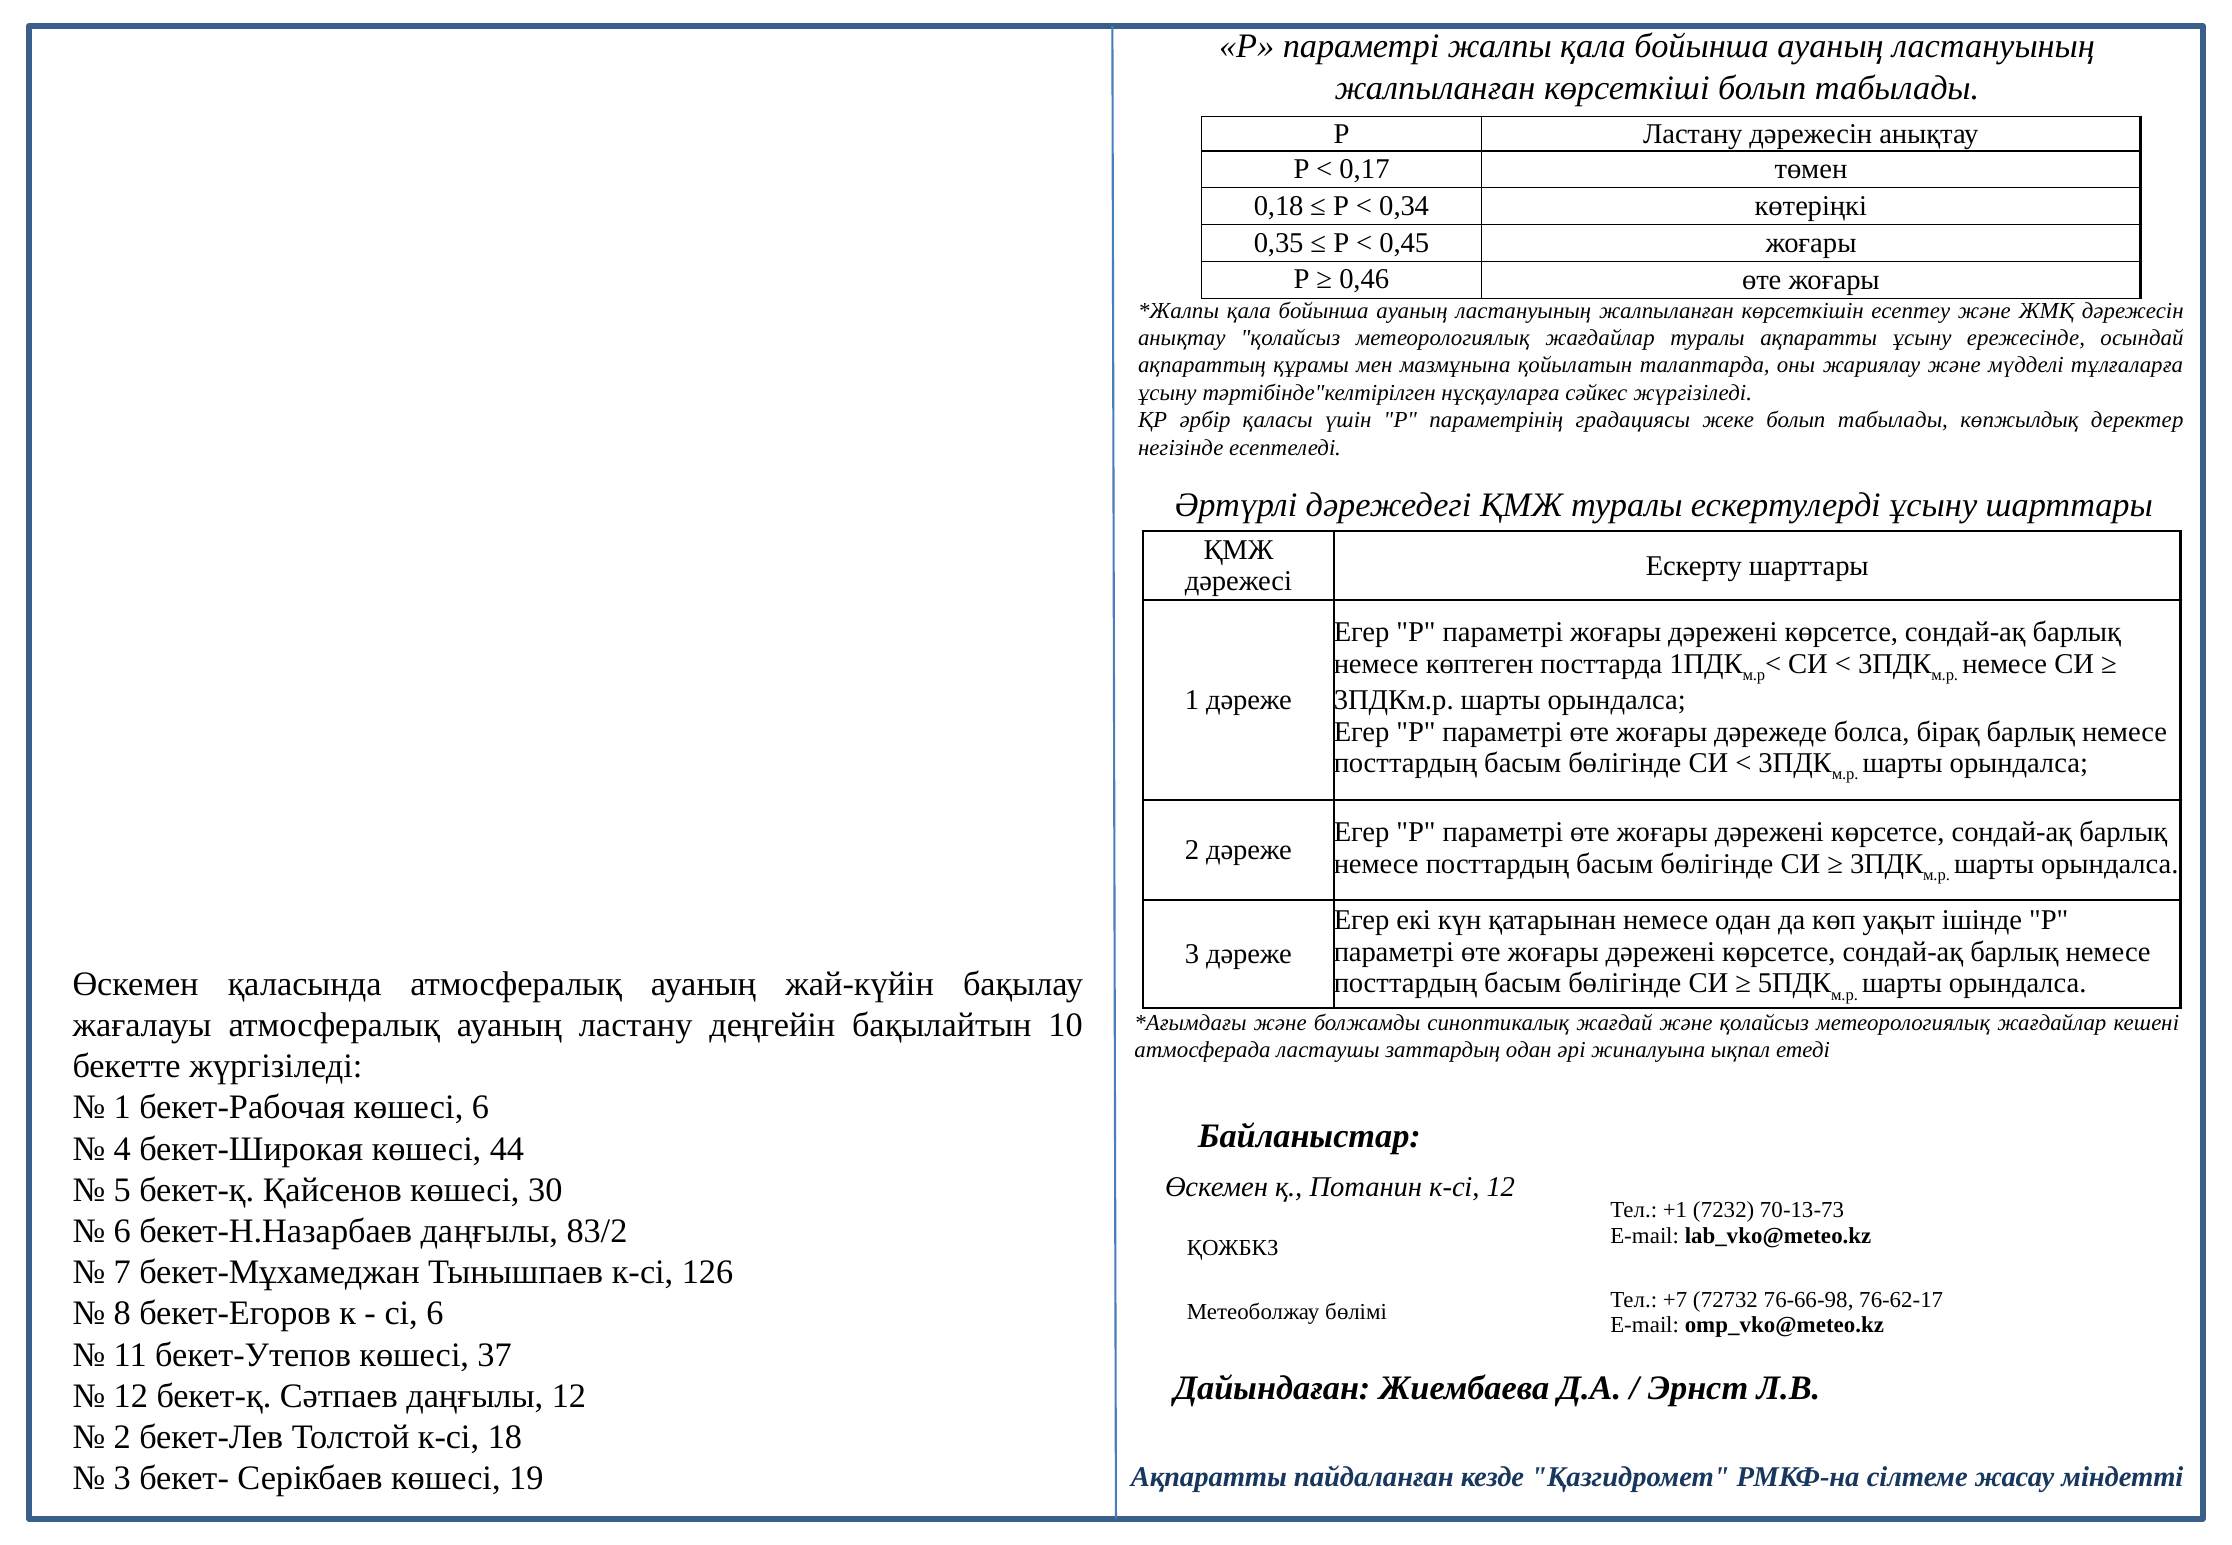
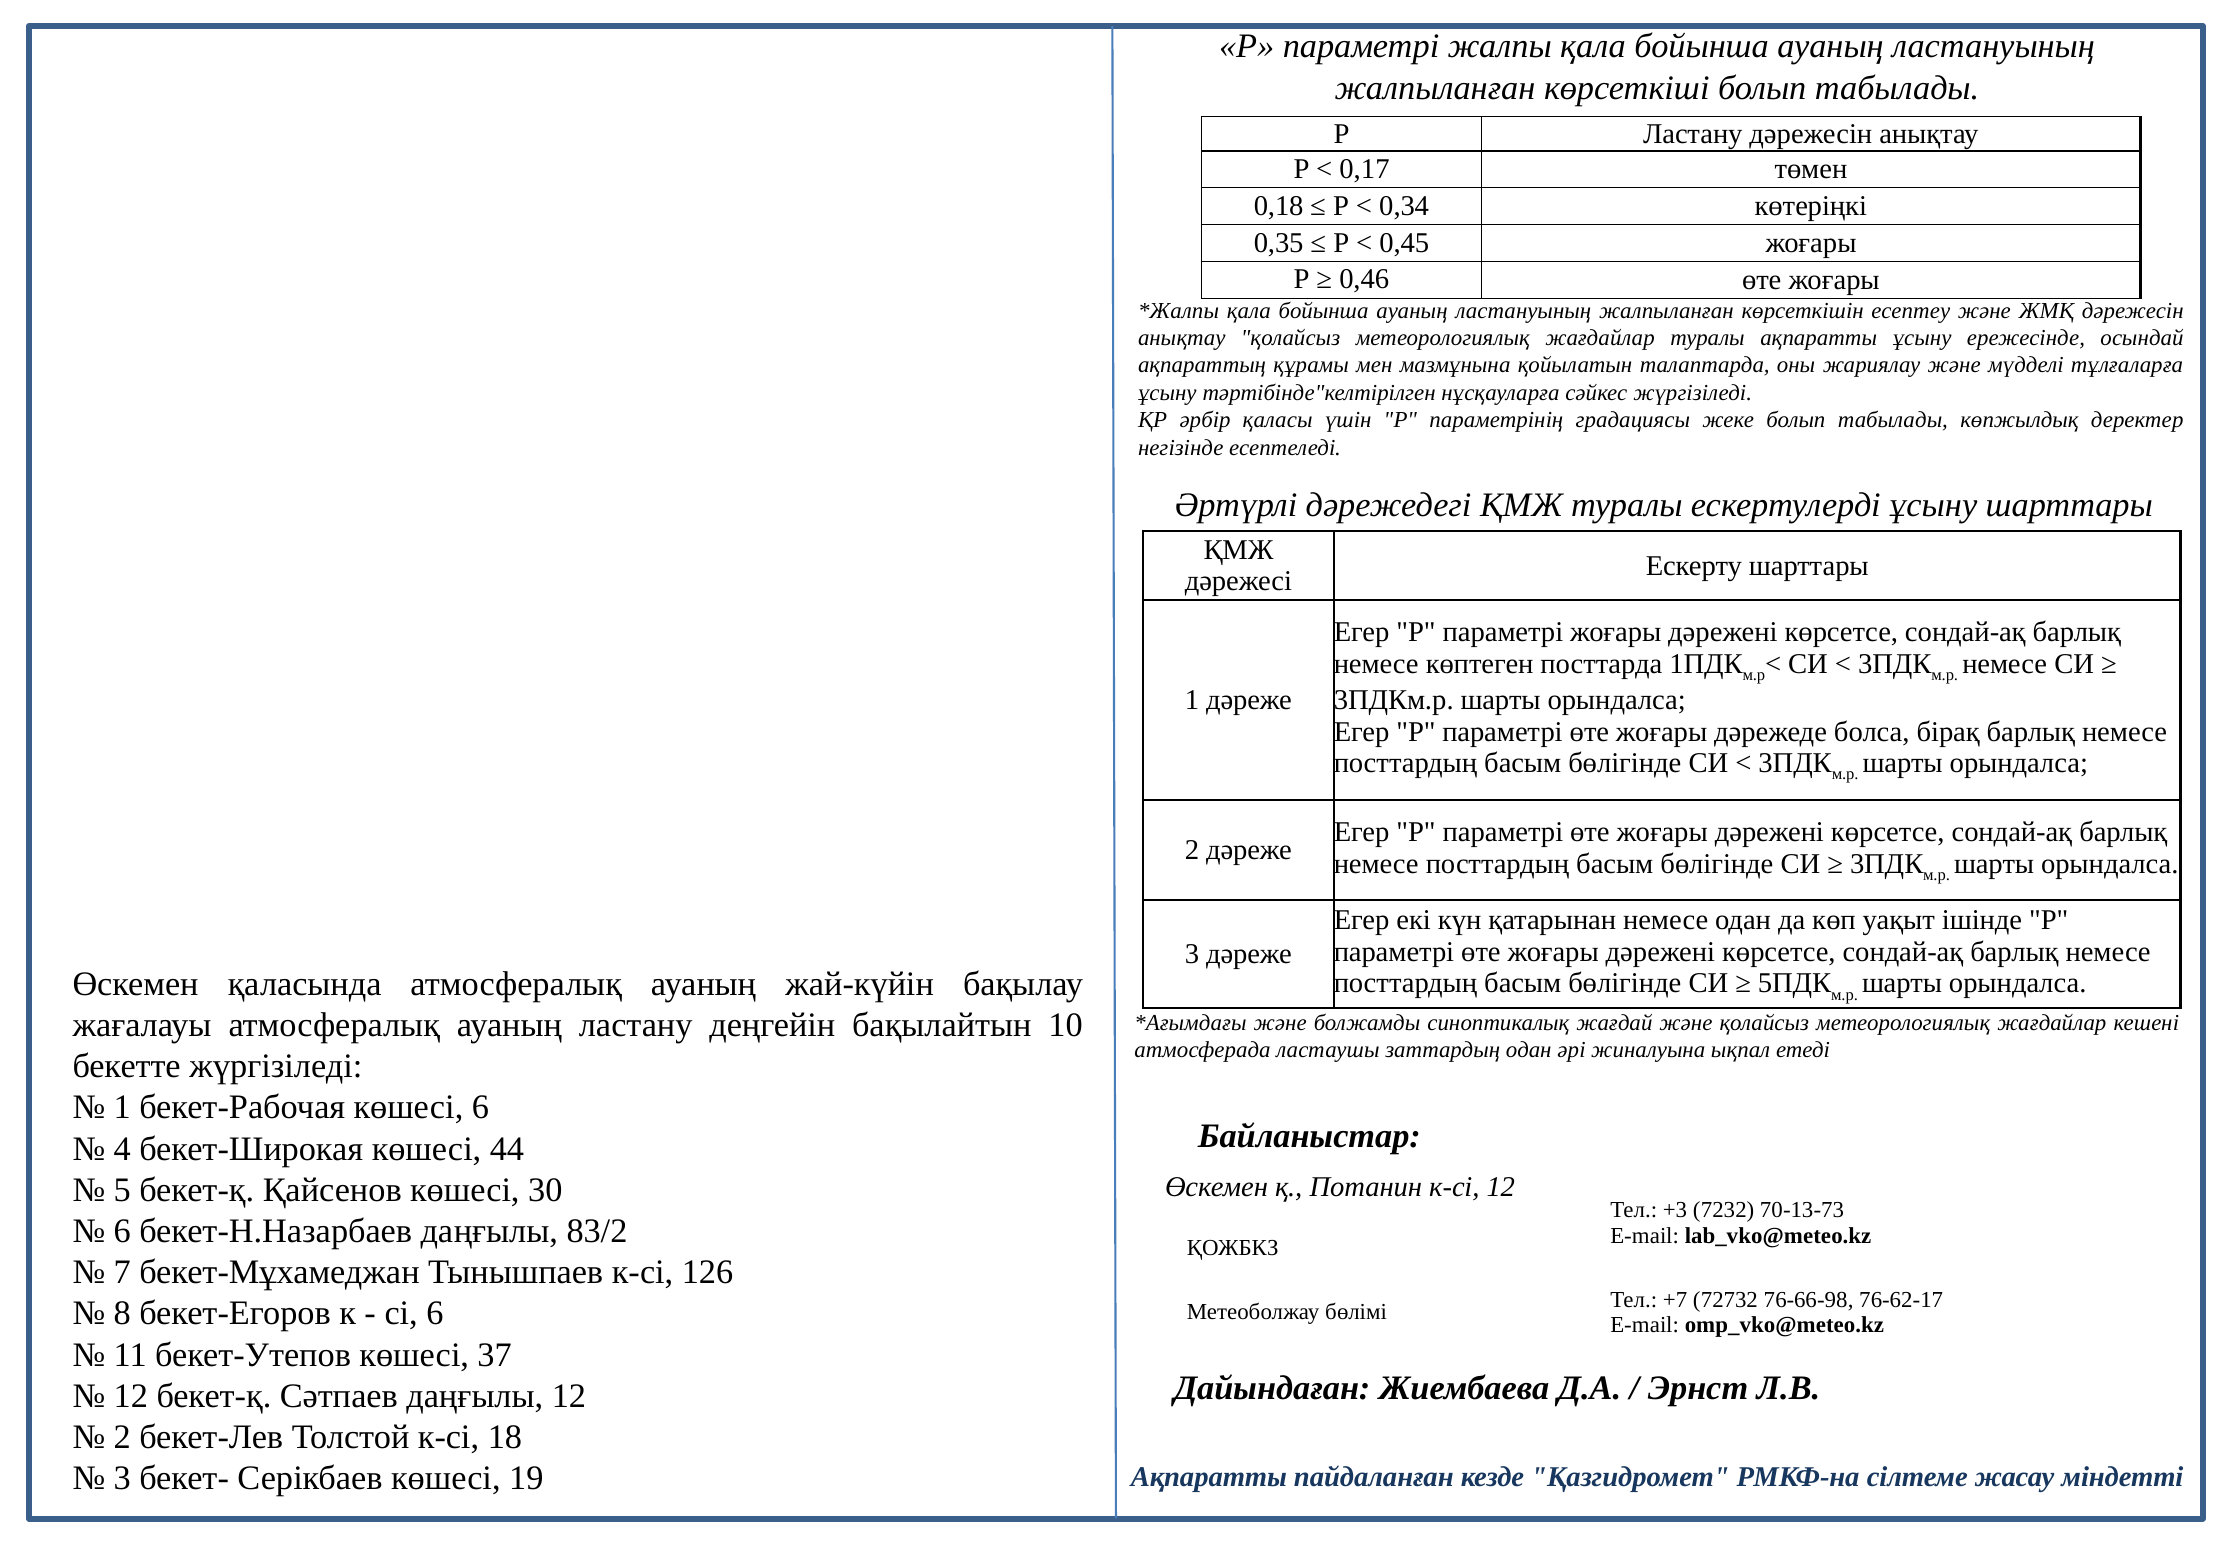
+1: +1 -> +3
